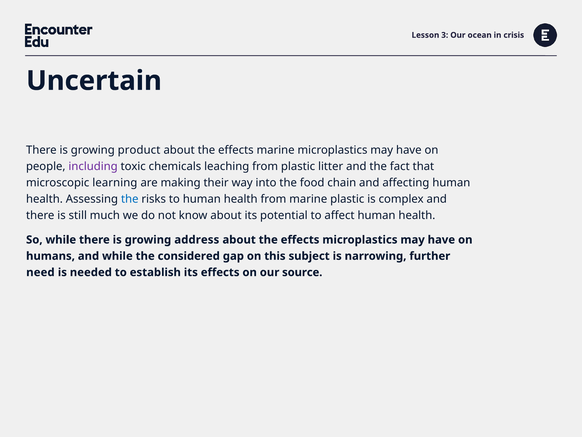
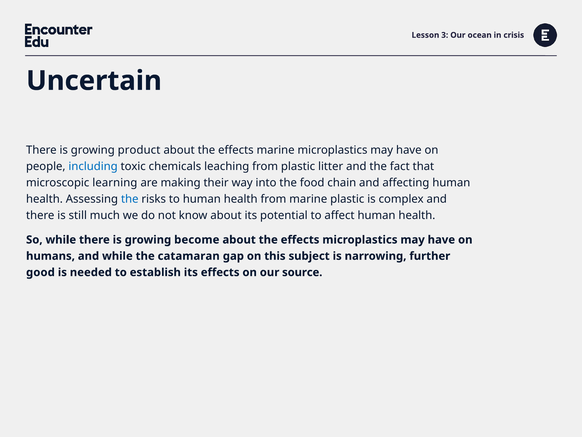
including colour: purple -> blue
address: address -> become
considered: considered -> catamaran
need: need -> good
